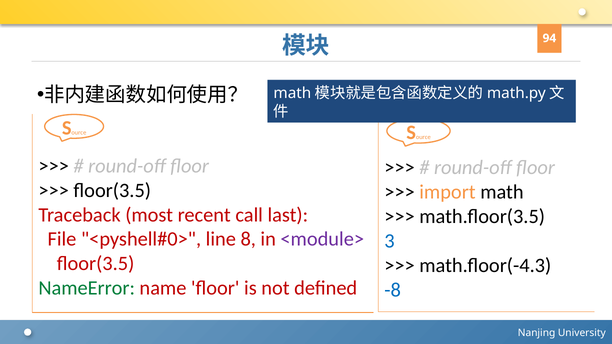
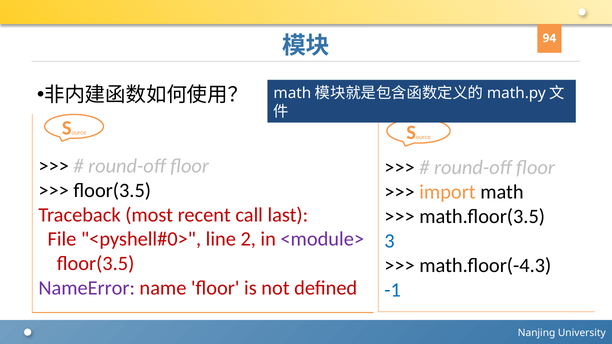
8: 8 -> 2
NameError colour: green -> purple
-8: -8 -> -1
